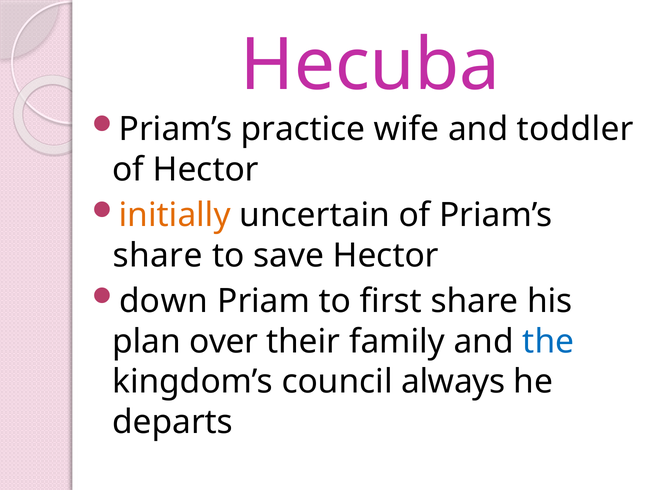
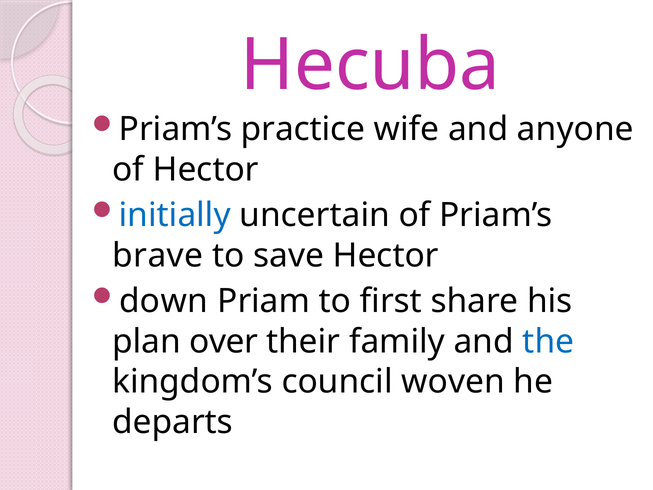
toddler: toddler -> anyone
initially colour: orange -> blue
share at (158, 255): share -> brave
always: always -> woven
